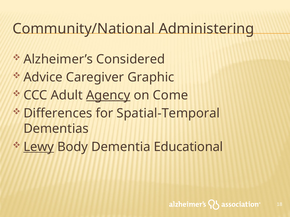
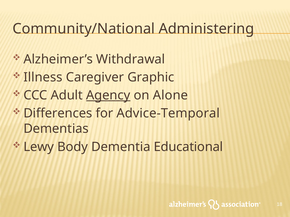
Considered: Considered -> Withdrawal
Advice: Advice -> Illness
Come: Come -> Alone
Spatial-Temporal: Spatial-Temporal -> Advice-Temporal
Lewy underline: present -> none
